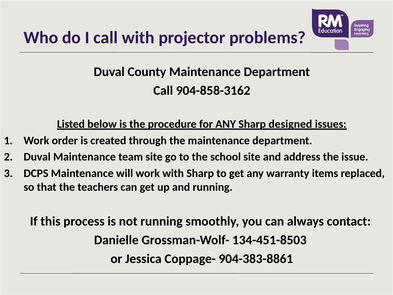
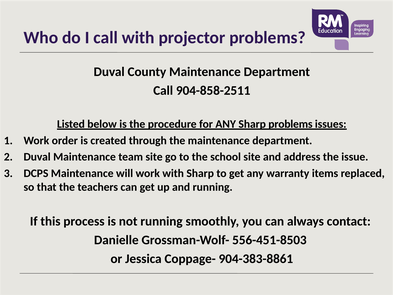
904-858-3162: 904-858-3162 -> 904-858-2511
Sharp designed: designed -> problems
134-451-8503: 134-451-8503 -> 556-451-8503
